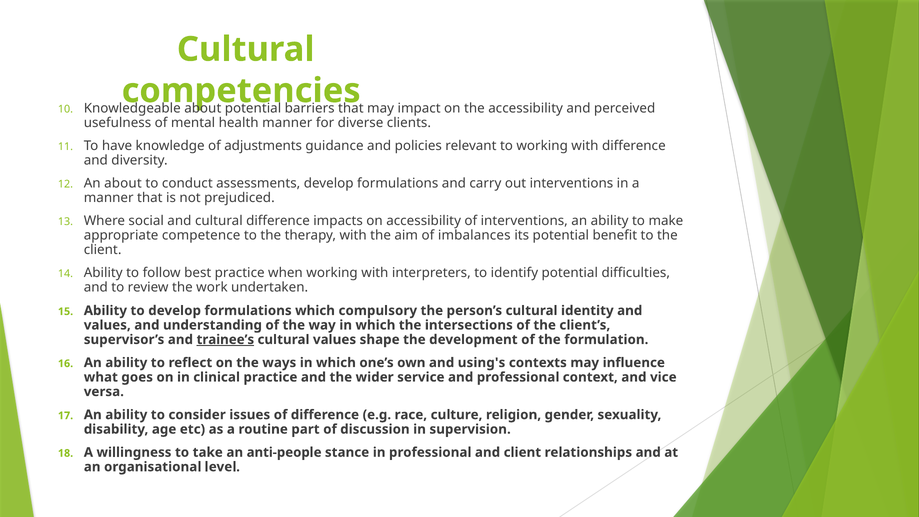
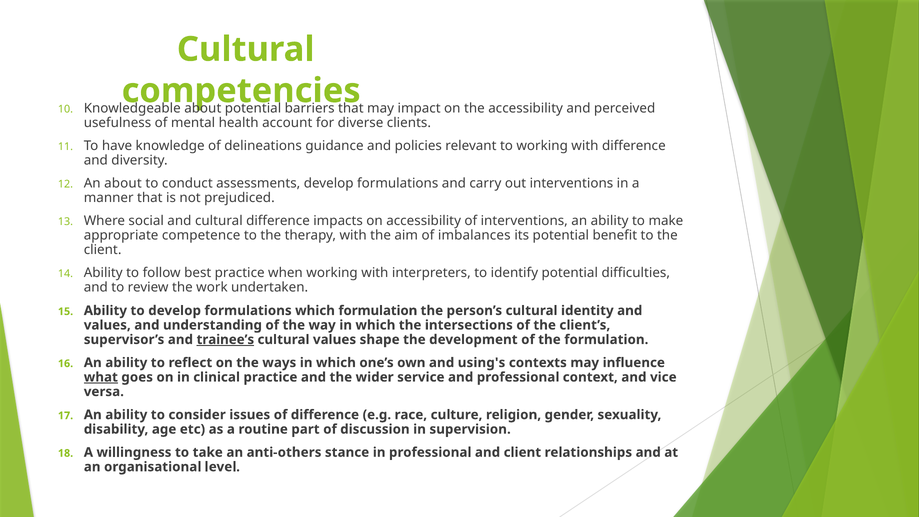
health manner: manner -> account
adjustments: adjustments -> delineations
which compulsory: compulsory -> formulation
what underline: none -> present
anti-people: anti-people -> anti-others
